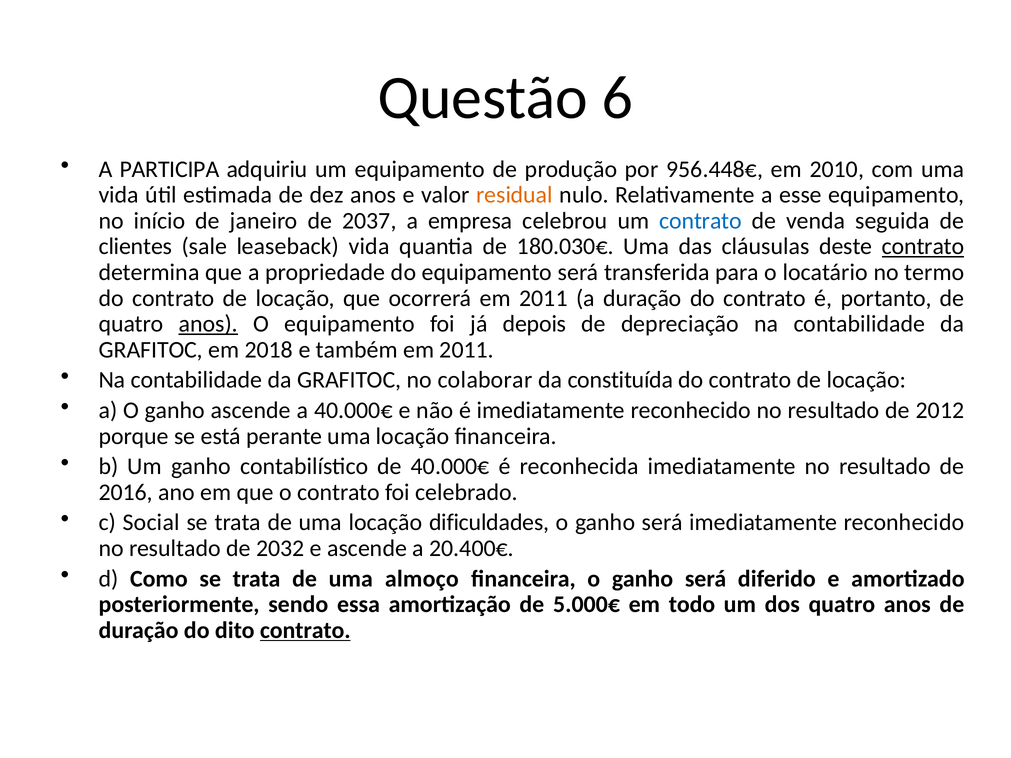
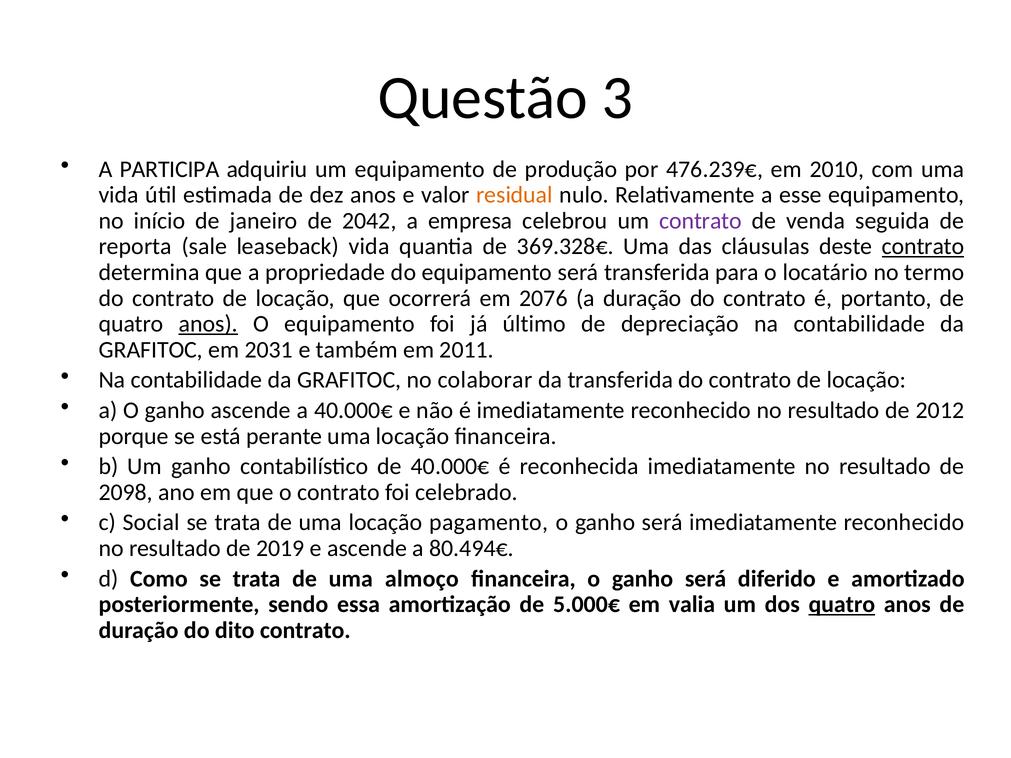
6: 6 -> 3
956.448€: 956.448€ -> 476.239€
2037: 2037 -> 2042
contrato at (701, 221) colour: blue -> purple
clientes: clientes -> reporta
180.030€: 180.030€ -> 369.328€
ocorrerá em 2011: 2011 -> 2076
depois: depois -> último
2018: 2018 -> 2031
da constituída: constituída -> transferida
2016: 2016 -> 2098
dificuldades: dificuldades -> pagamento
2032: 2032 -> 2019
20.400€: 20.400€ -> 80.494€
todo: todo -> valia
quatro at (842, 605) underline: none -> present
contrato at (305, 630) underline: present -> none
